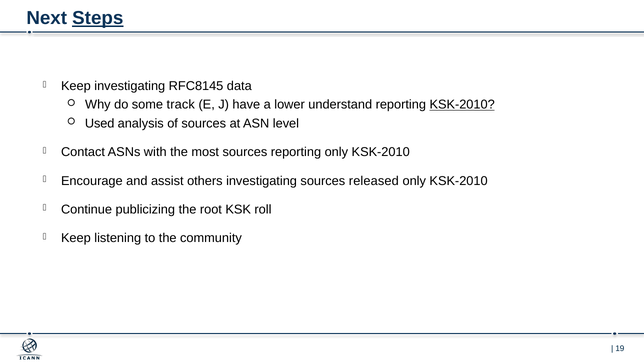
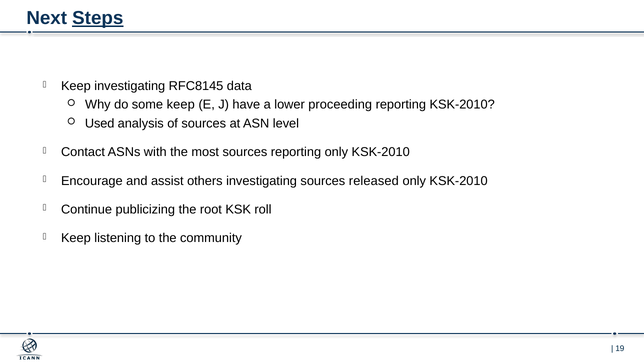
some track: track -> keep
understand: understand -> proceeding
KSK-2010 at (462, 105) underline: present -> none
